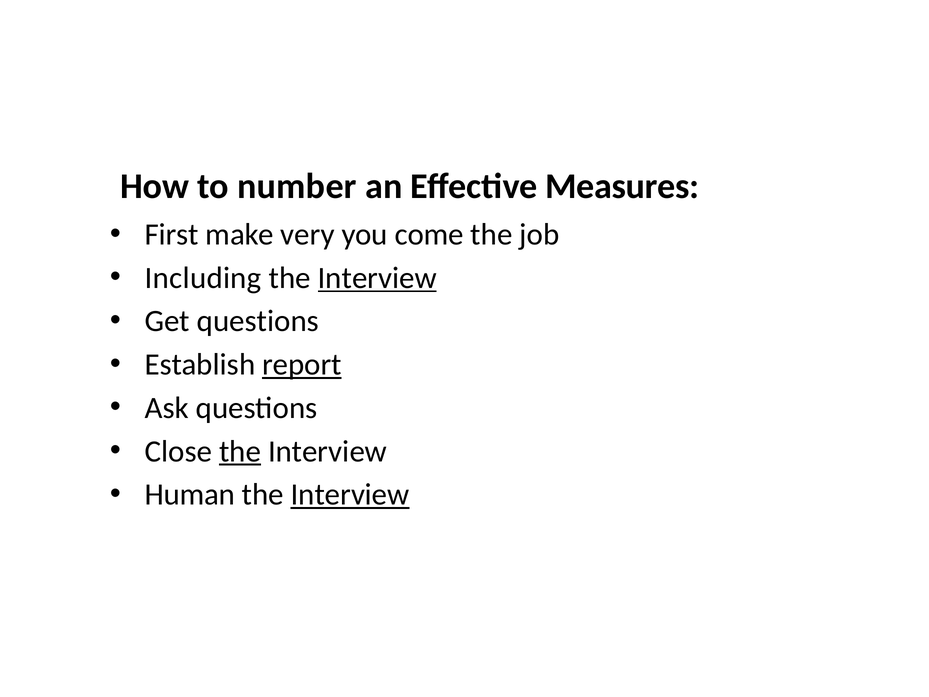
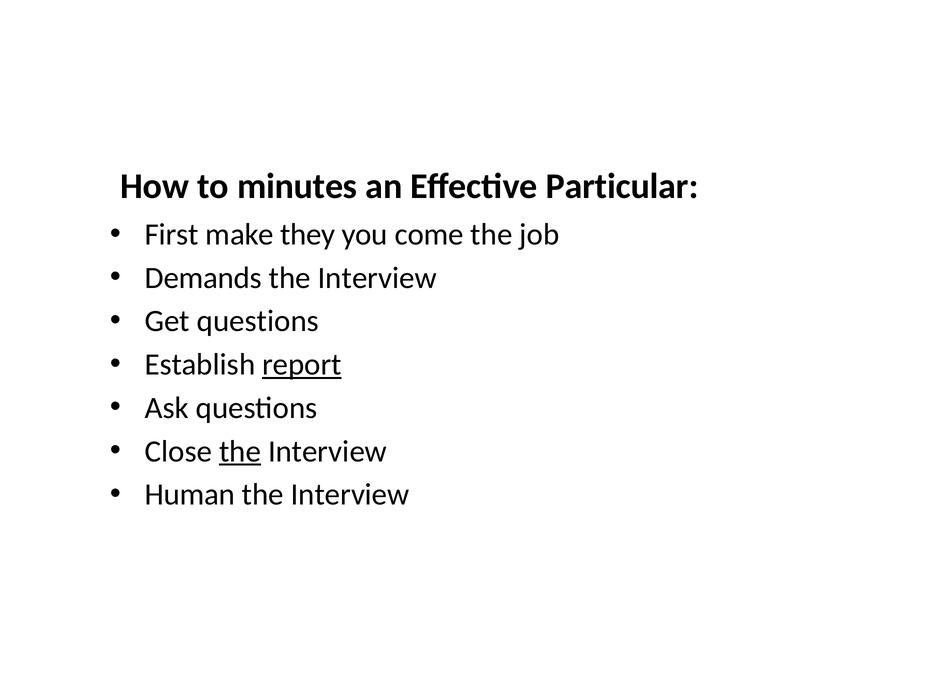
number: number -> minutes
Measures: Measures -> Particular
very: very -> they
Including: Including -> Demands
Interview at (377, 278) underline: present -> none
Interview at (350, 494) underline: present -> none
